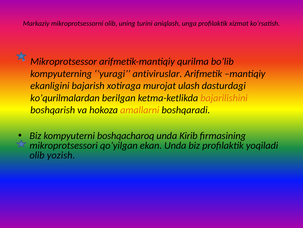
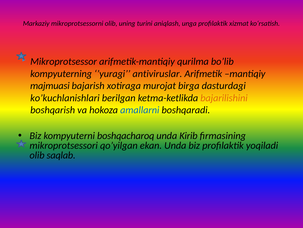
ekanligini: ekanligini -> majmuasi
ulash: ulash -> birga
ko’qurilmalardan: ko’qurilmalardan -> ko’kuchlanishlari
amallarni colour: orange -> blue
yozish: yozish -> saqlab
